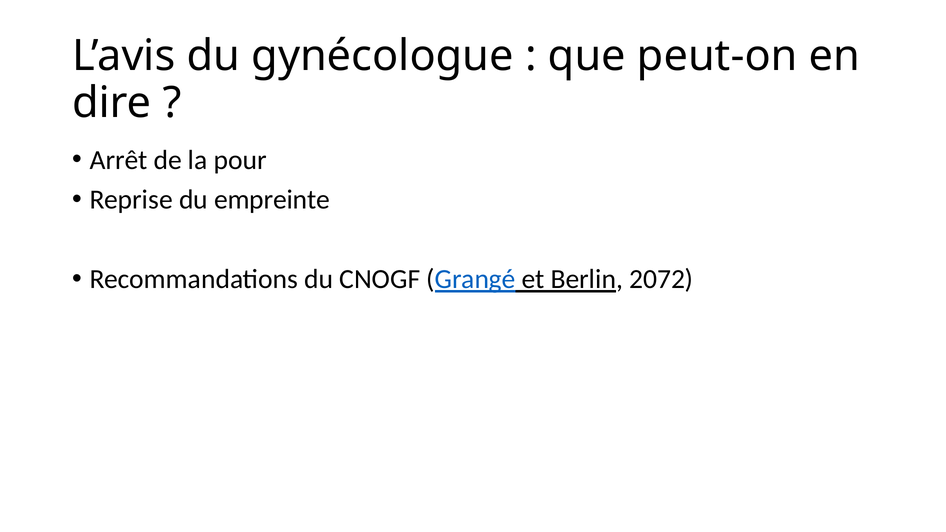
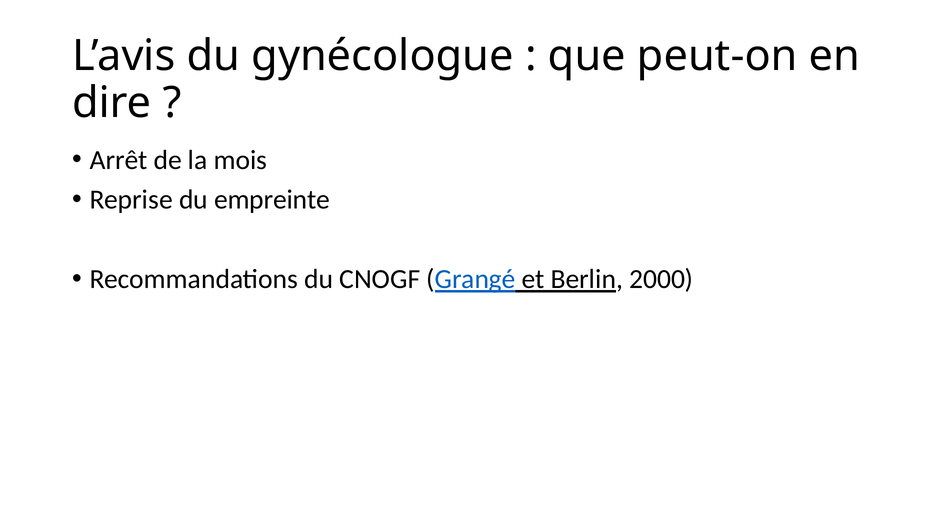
pour: pour -> mois
2072: 2072 -> 2000
